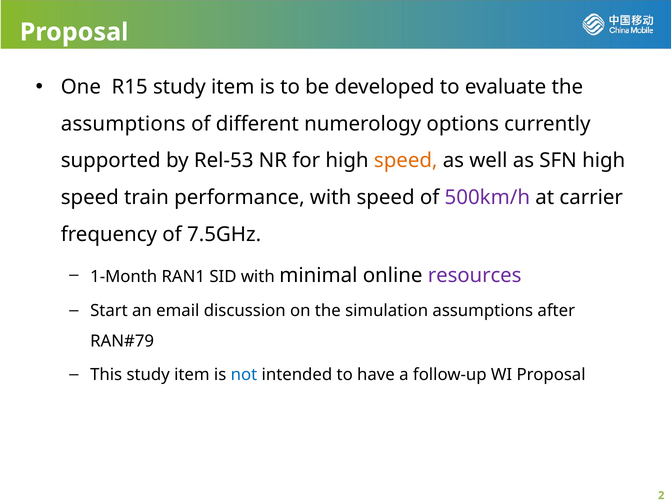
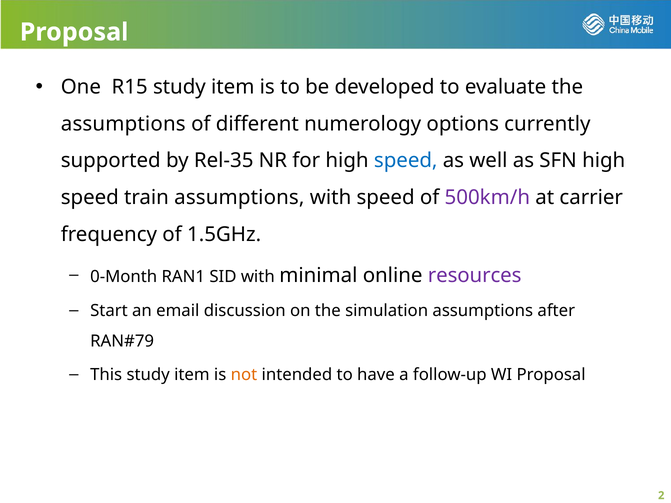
Rel-53: Rel-53 -> Rel-35
speed at (406, 161) colour: orange -> blue
train performance: performance -> assumptions
7.5GHz: 7.5GHz -> 1.5GHz
1-Month: 1-Month -> 0-Month
not colour: blue -> orange
